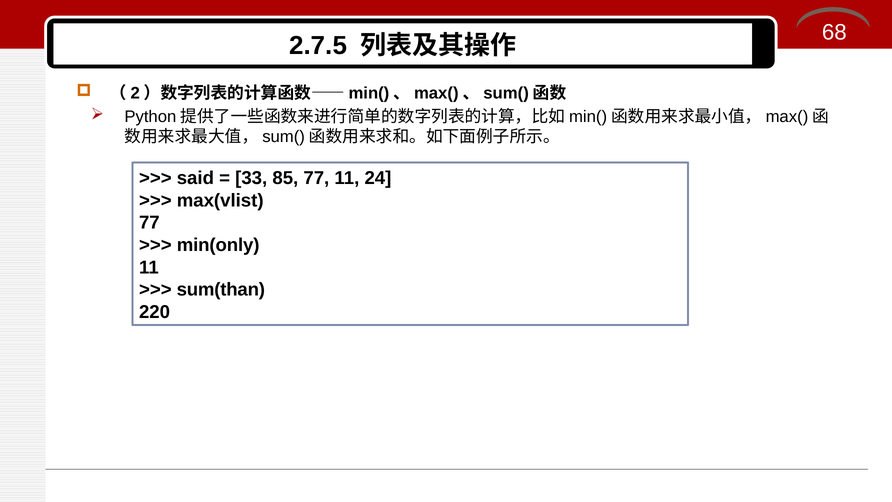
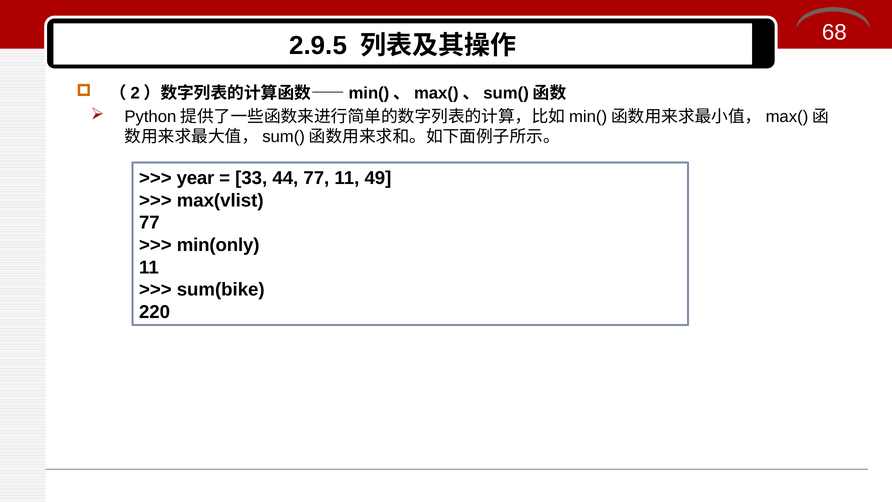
2.7.5: 2.7.5 -> 2.9.5
said: said -> year
85: 85 -> 44
24: 24 -> 49
sum(than: sum(than -> sum(bike
